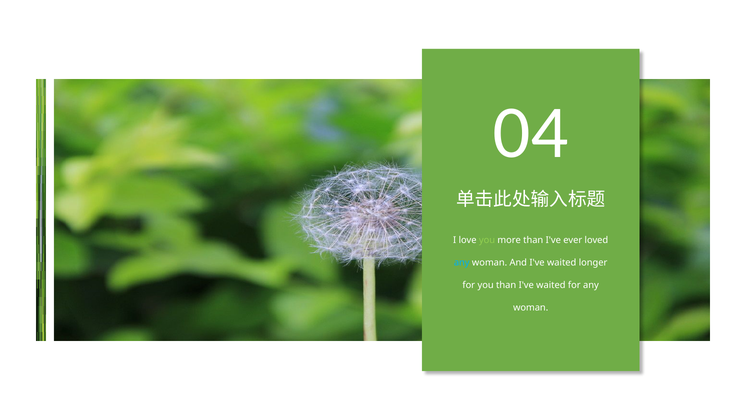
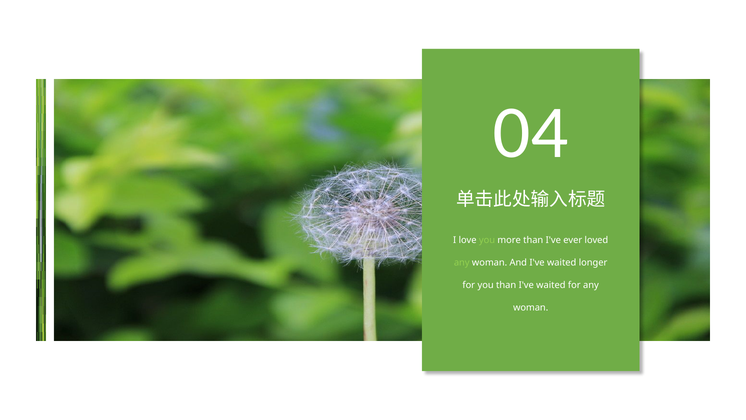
any at (462, 262) colour: light blue -> light green
